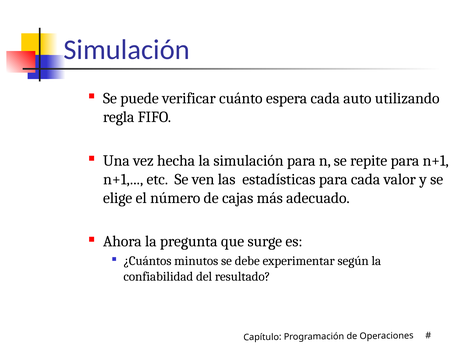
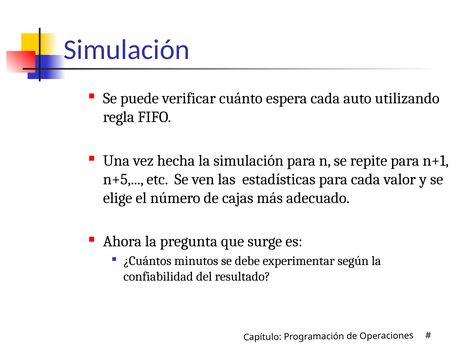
n+1 at (123, 179): n+1 -> n+5
